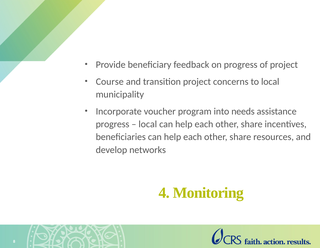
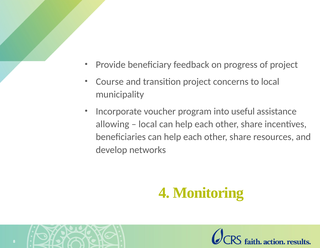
needs: needs -> useful
progress at (113, 124): progress -> allowing
